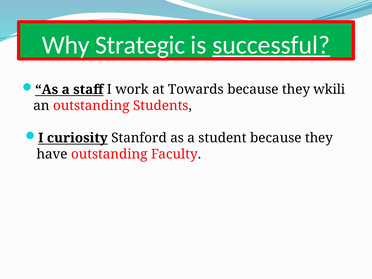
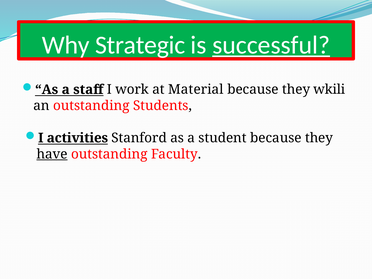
Towards: Towards -> Material
curiosity: curiosity -> activities
have underline: none -> present
